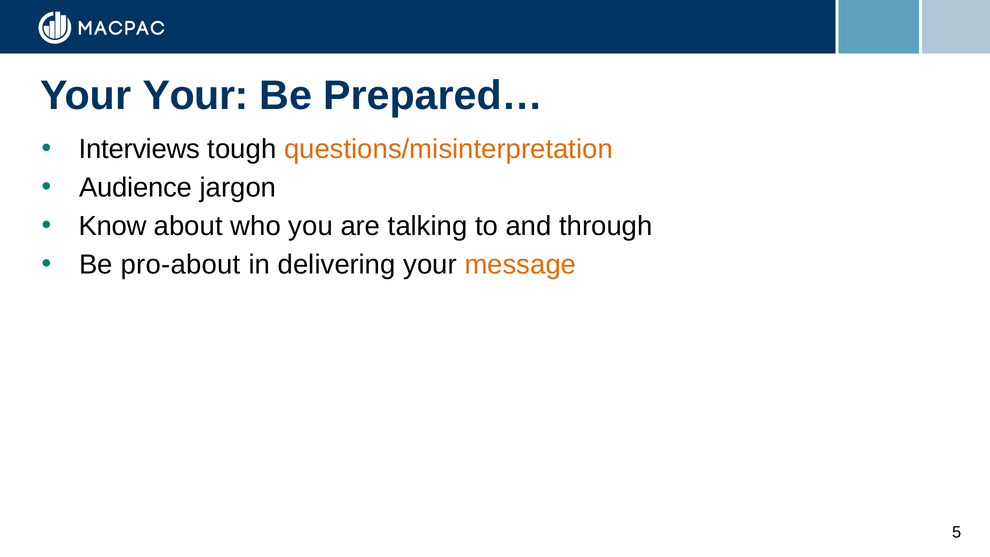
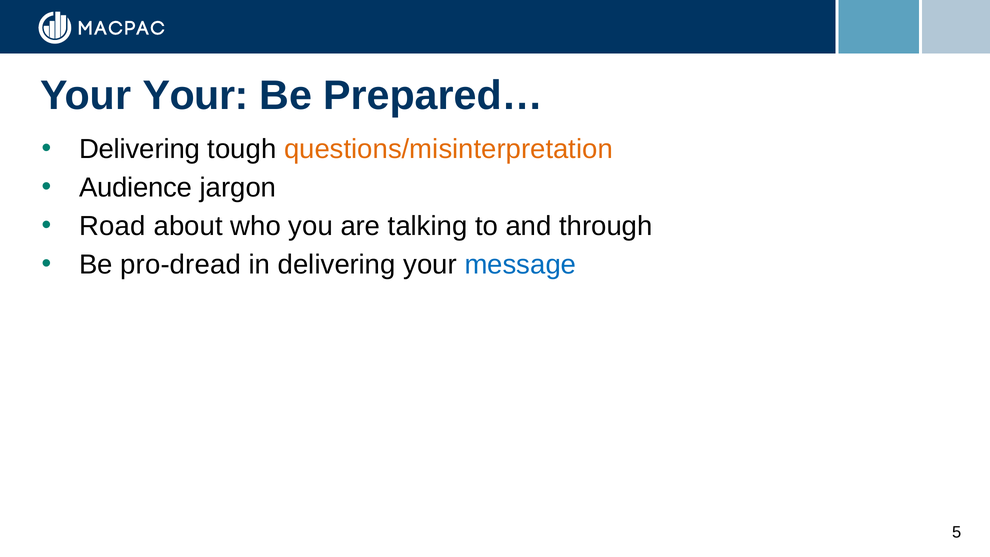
Interviews at (140, 149): Interviews -> Delivering
Know: Know -> Road
pro-about: pro-about -> pro-dread
message colour: orange -> blue
